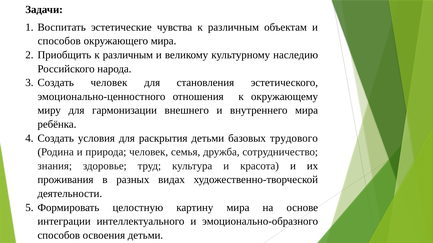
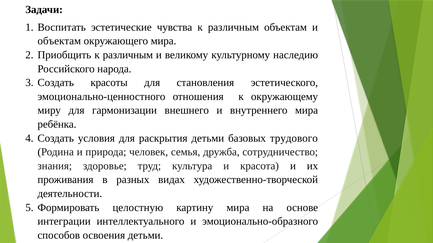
способов at (59, 41): способов -> объектам
Создать человек: человек -> красоты
